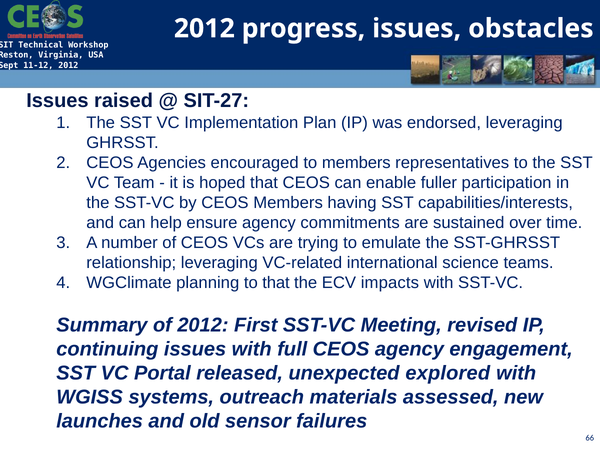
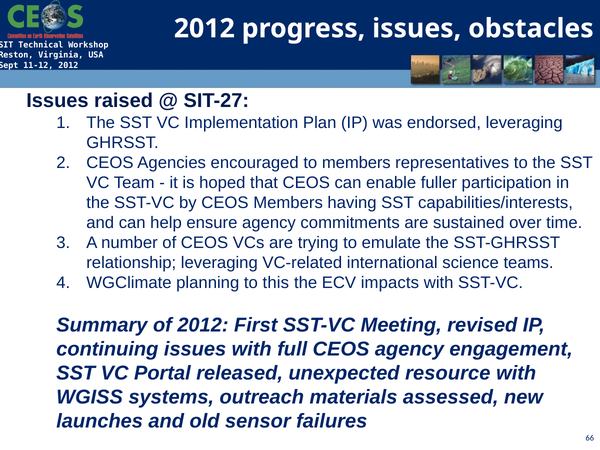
to that: that -> this
explored: explored -> resource
